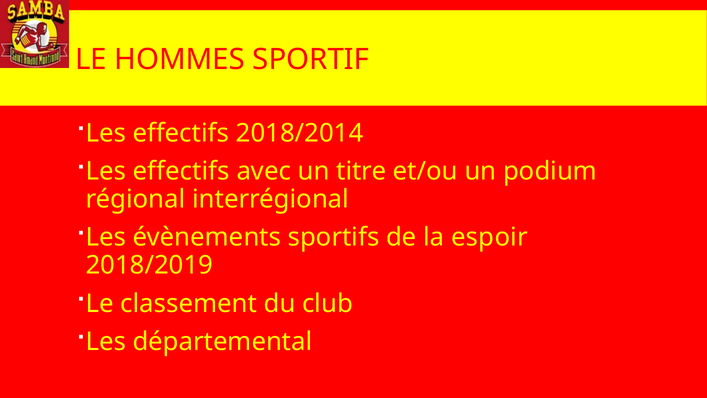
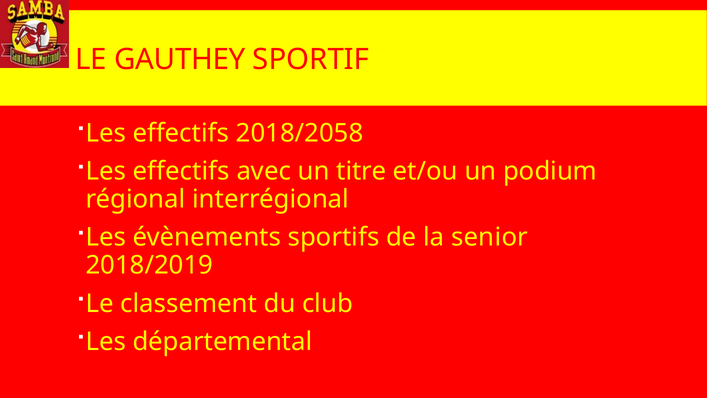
HOMMES: HOMMES -> GAUTHEY
2018/2014: 2018/2014 -> 2018/2058
espoir: espoir -> senior
